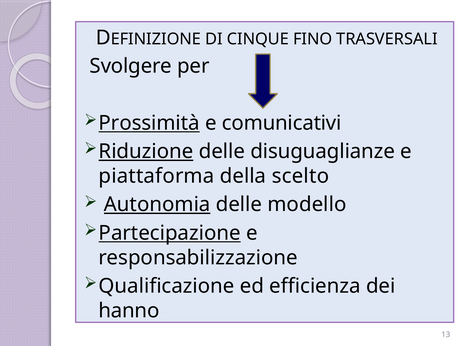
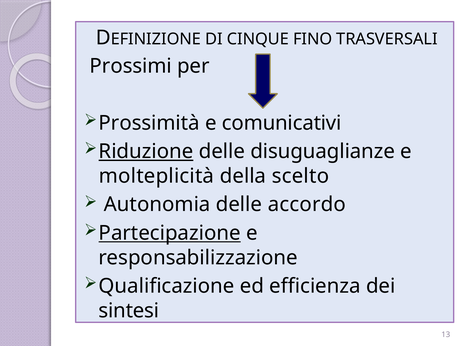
Svolgere: Svolgere -> Prossimi
Prossimità underline: present -> none
piattaforma: piattaforma -> molteplicità
Autonomia underline: present -> none
modello: modello -> accordo
hanno: hanno -> sintesi
